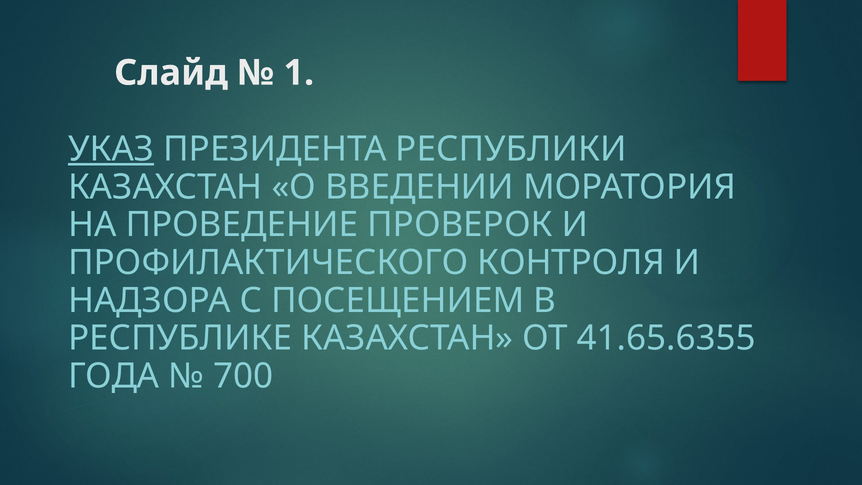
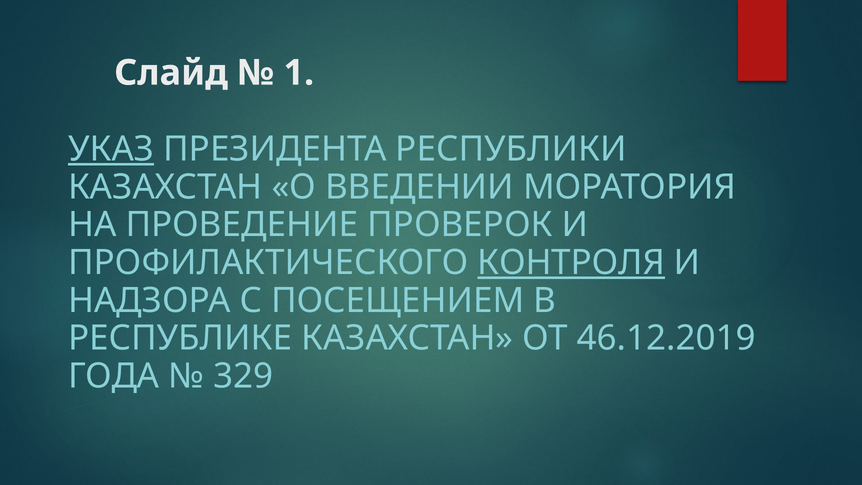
КОНТРОЛЯ underline: none -> present
41.65.6355: 41.65.6355 -> 46.12.2019
700: 700 -> 329
